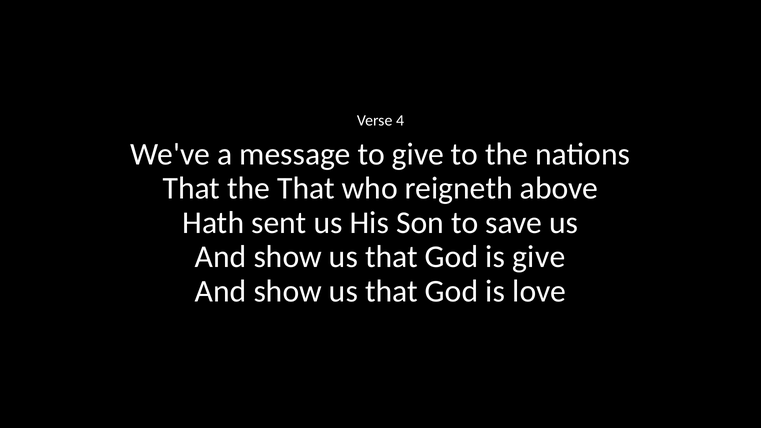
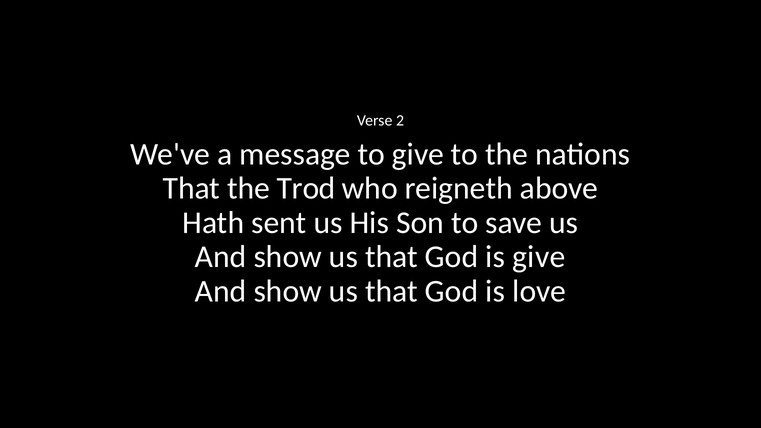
4: 4 -> 2
the That: That -> Trod
